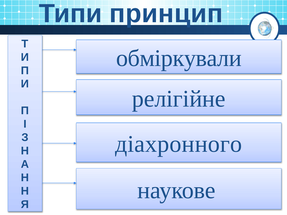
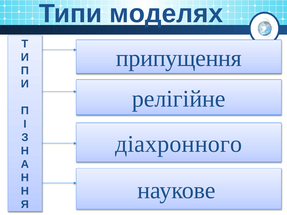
принцип: принцип -> моделях
обміркували: обміркували -> припущення
